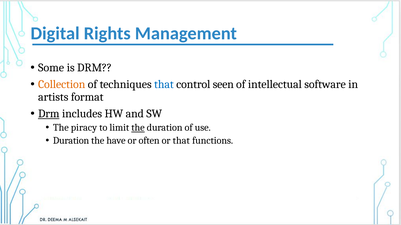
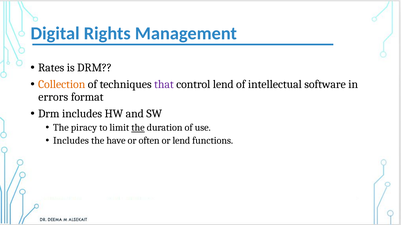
Some: Some -> Rates
that at (164, 85) colour: blue -> purple
control seen: seen -> lend
artists: artists -> errors
Drm at (49, 114) underline: present -> none
Duration at (71, 141): Duration -> Includes
or that: that -> lend
